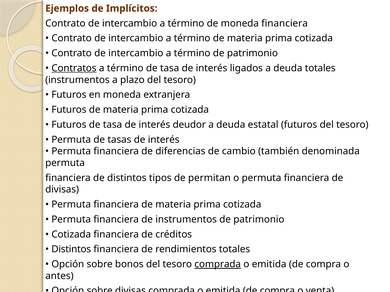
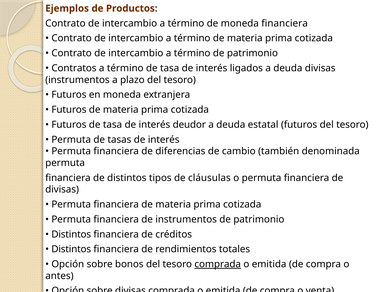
Implícitos: Implícitos -> Productos
Contratos underline: present -> none
deuda totales: totales -> divisas
permitan: permitan -> cláusulas
Cotizada at (71, 235): Cotizada -> Distintos
